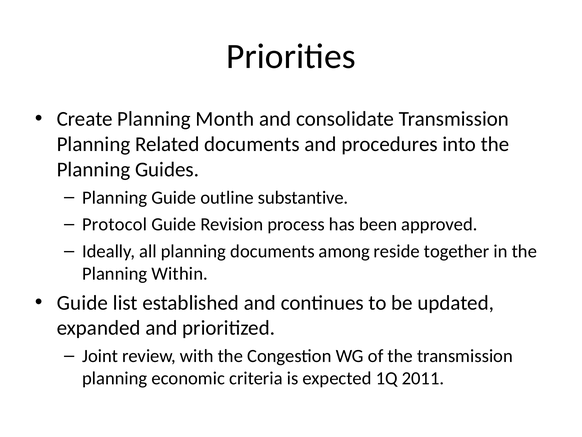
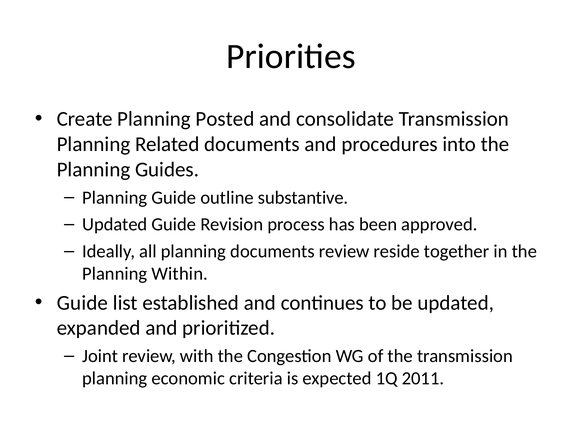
Month: Month -> Posted
Protocol at (115, 224): Protocol -> Updated
documents among: among -> review
